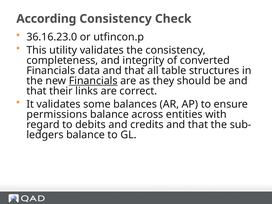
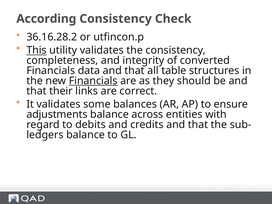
36.16.23.0: 36.16.23.0 -> 36.16.28.2
This underline: none -> present
permissions: permissions -> adjustments
